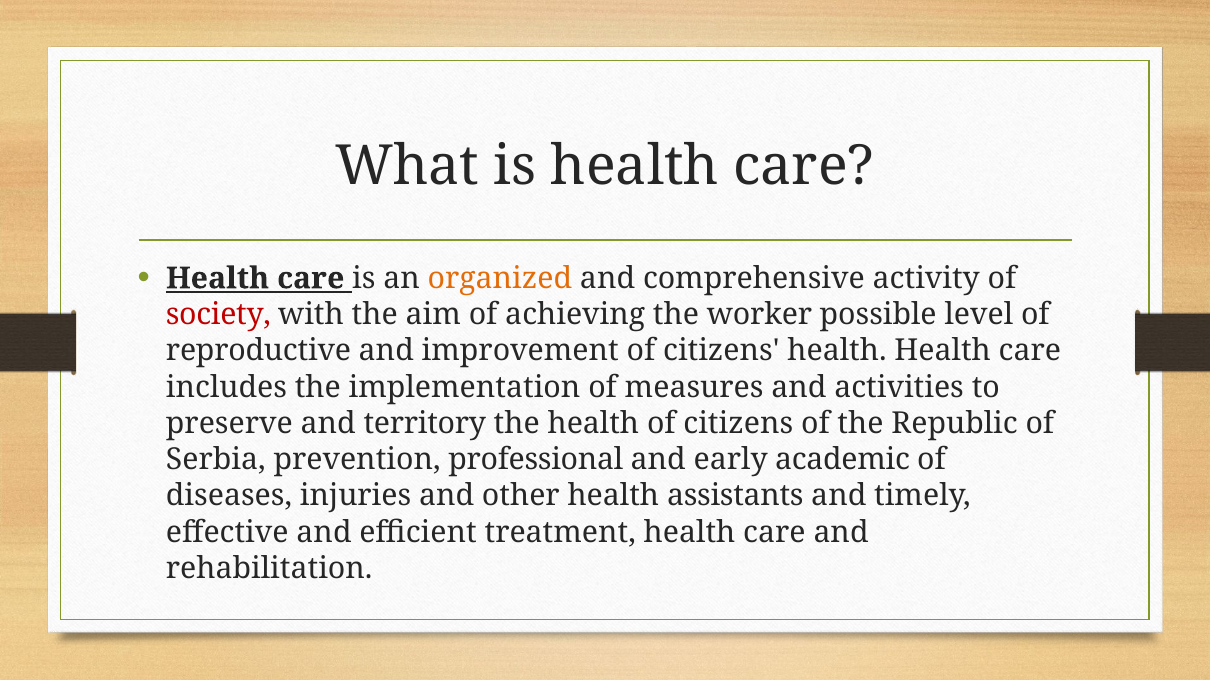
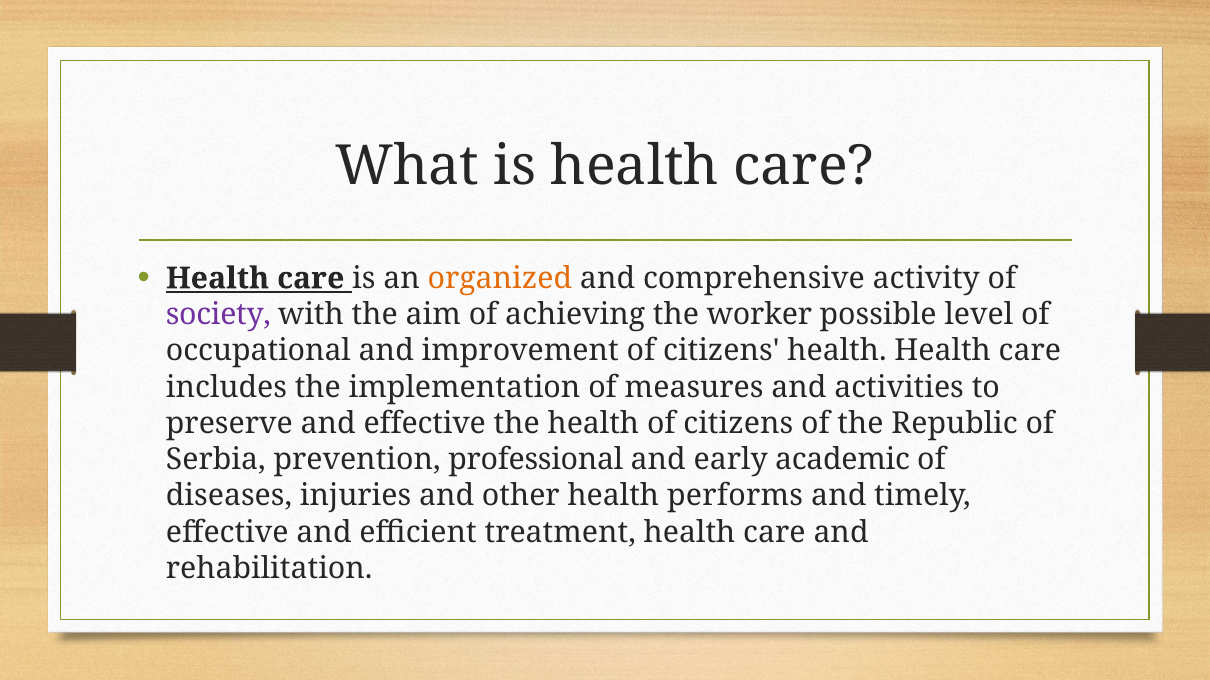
society colour: red -> purple
reproductive: reproductive -> occupational
and territory: territory -> effective
assistants: assistants -> performs
